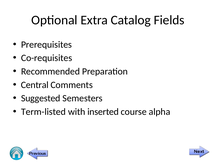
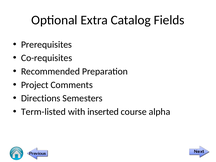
Central: Central -> Project
Suggested: Suggested -> Directions
